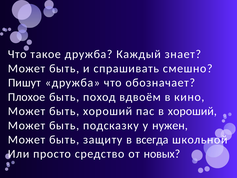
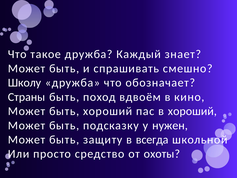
Пишут: Пишут -> Школу
Плохое: Плохое -> Страны
новых: новых -> охоты
